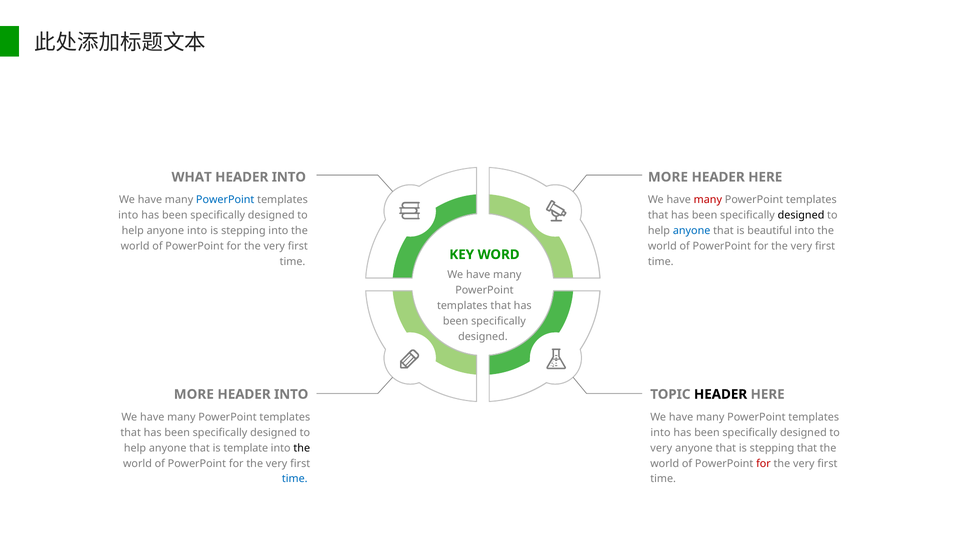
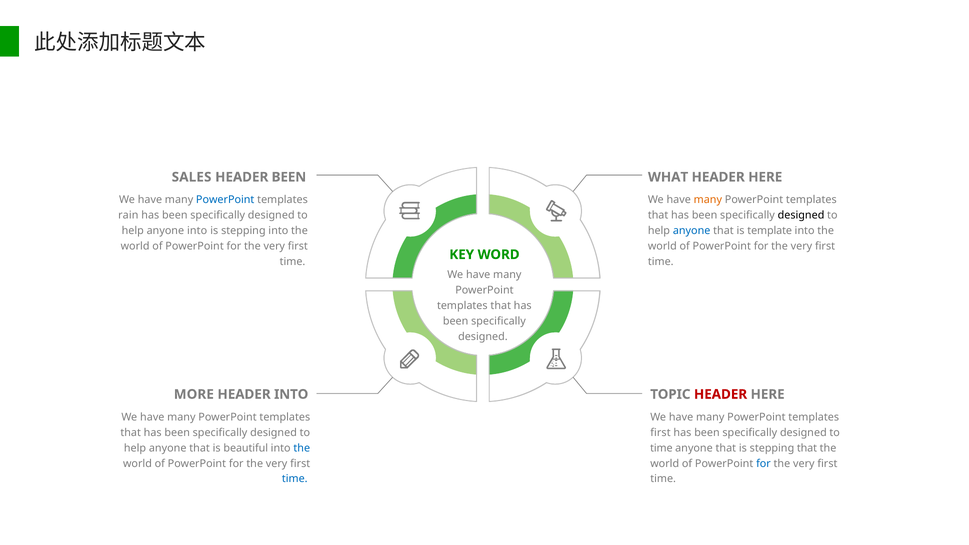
WHAT: WHAT -> SALES
INTO at (289, 177): INTO -> BEEN
MORE at (668, 177): MORE -> WHAT
many at (708, 200) colour: red -> orange
into at (128, 215): into -> rain
beautiful: beautiful -> template
HEADER at (721, 394) colour: black -> red
into at (660, 433): into -> first
template: template -> beautiful
the at (302, 448) colour: black -> blue
very at (661, 448): very -> time
for at (763, 463) colour: red -> blue
